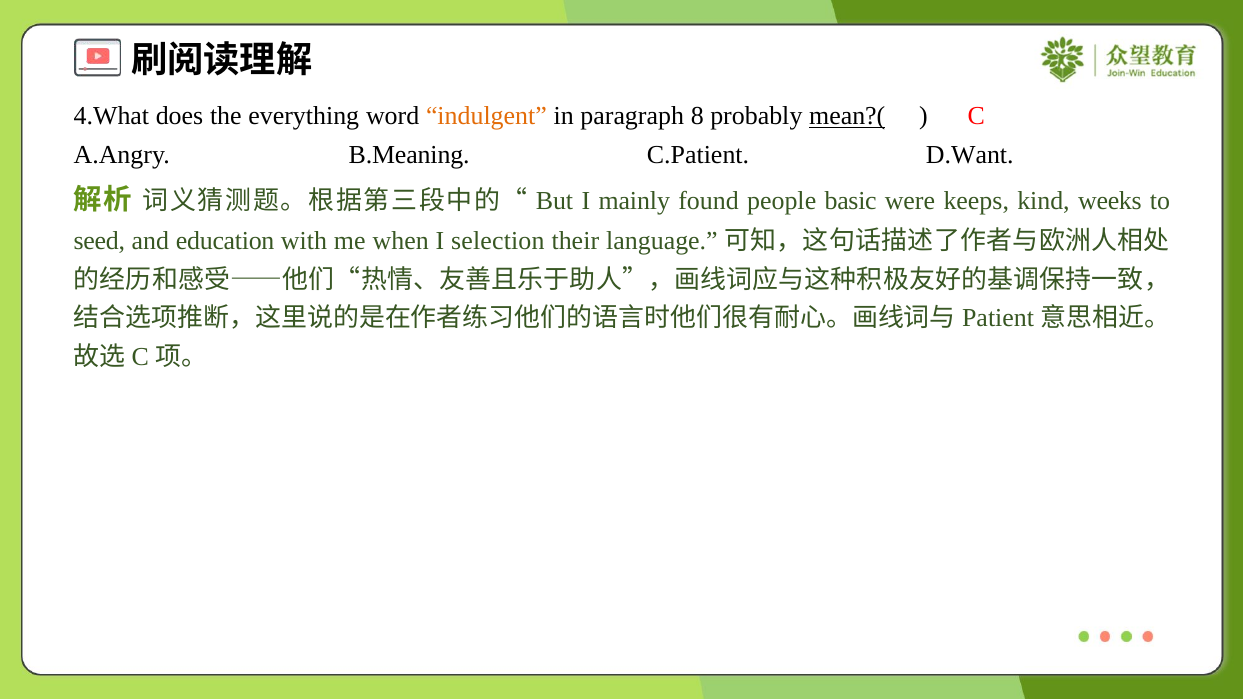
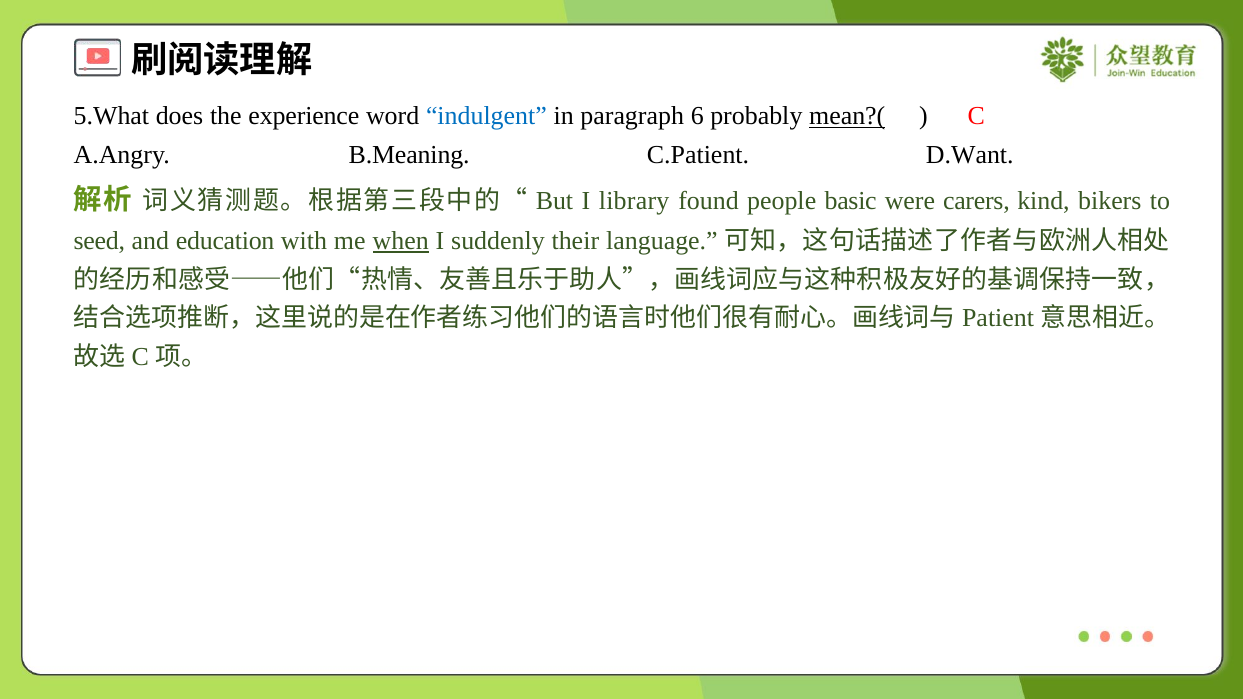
4.What: 4.What -> 5.What
everything: everything -> experience
indulgent colour: orange -> blue
8: 8 -> 6
mainly: mainly -> library
keeps: keeps -> carers
weeks: weeks -> bikers
when underline: none -> present
selection: selection -> suddenly
